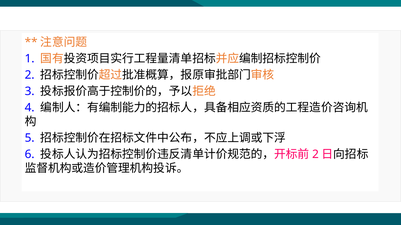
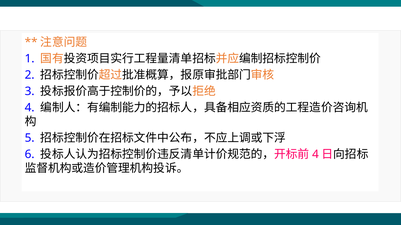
2 at (315, 155): 2 -> 4
